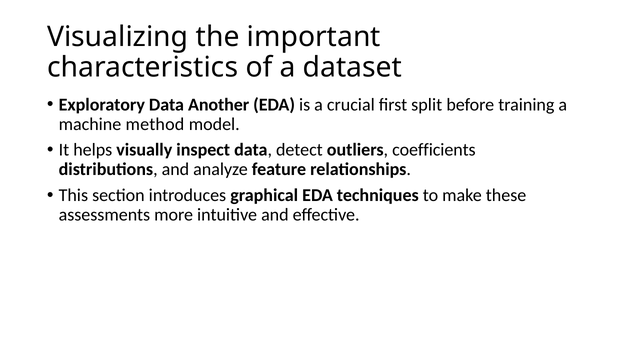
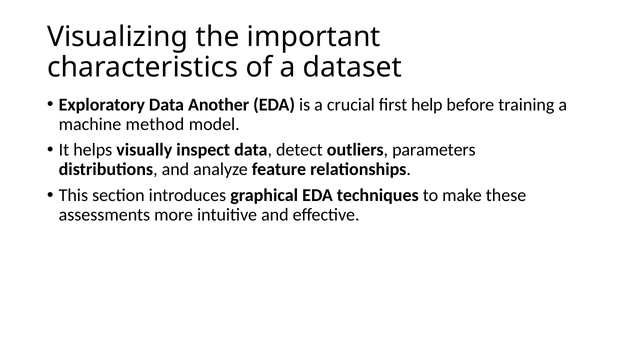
split: split -> help
coefficients: coefficients -> parameters
